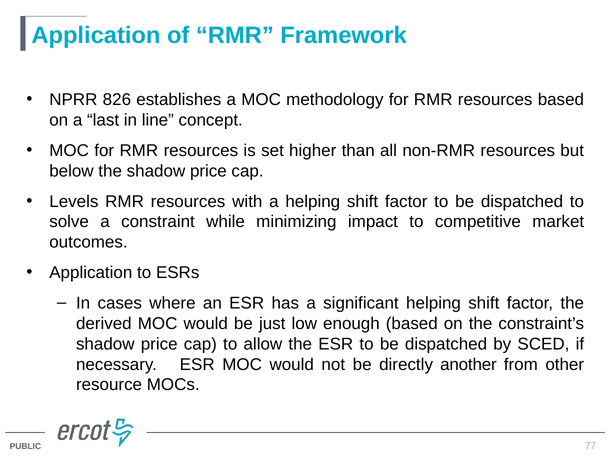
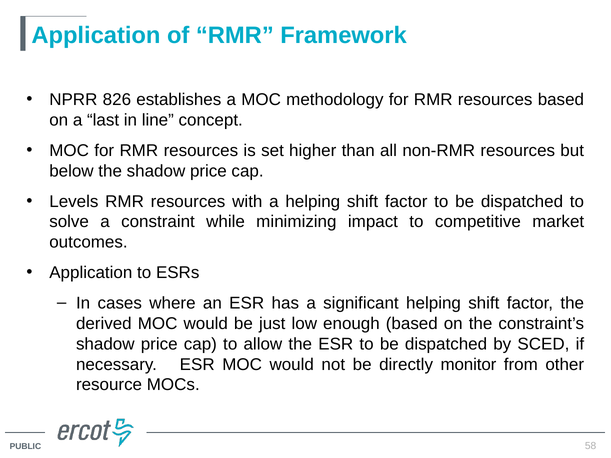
another: another -> monitor
77: 77 -> 58
